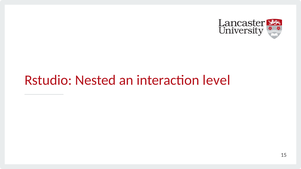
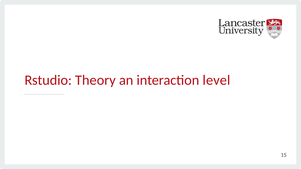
Nested: Nested -> Theory
